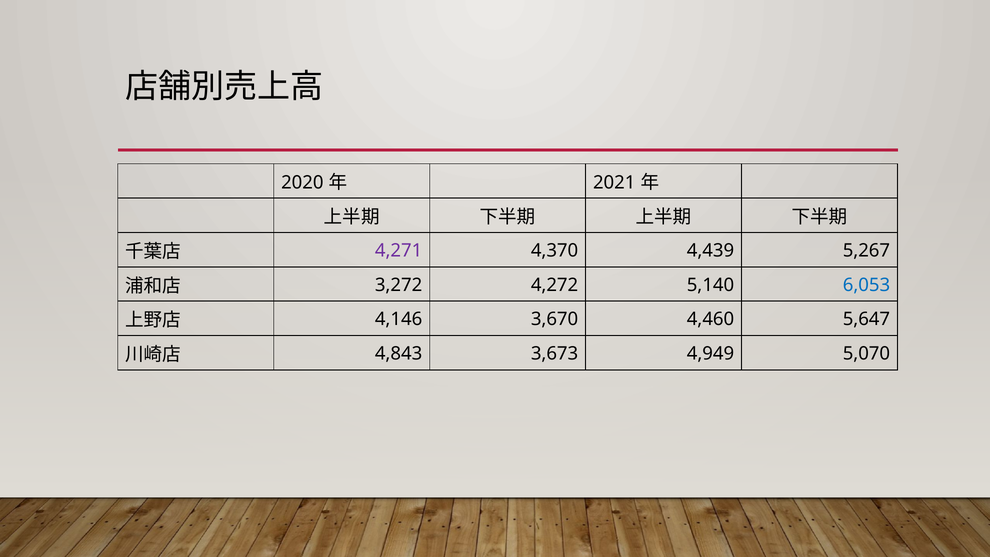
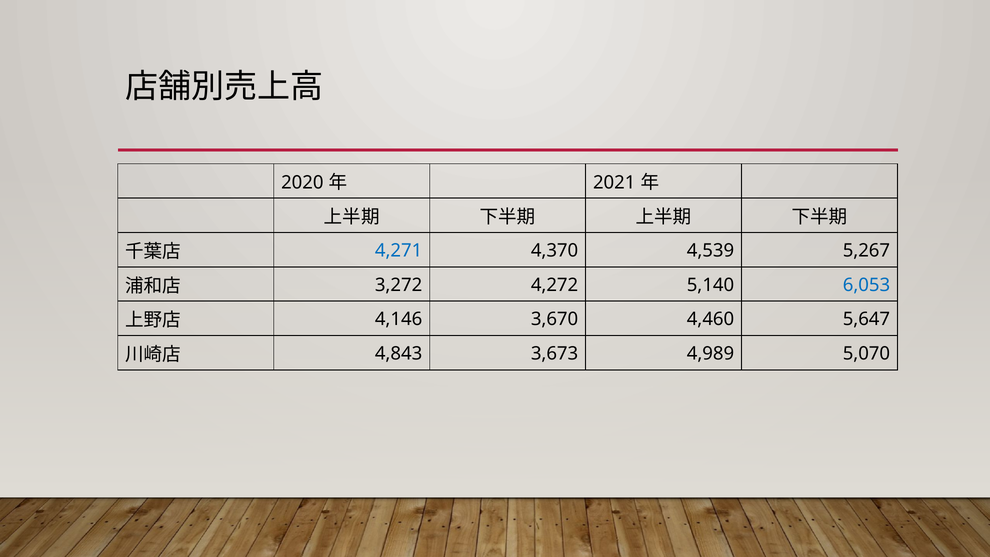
4,271 colour: purple -> blue
4,439: 4,439 -> 4,539
4,949: 4,949 -> 4,989
